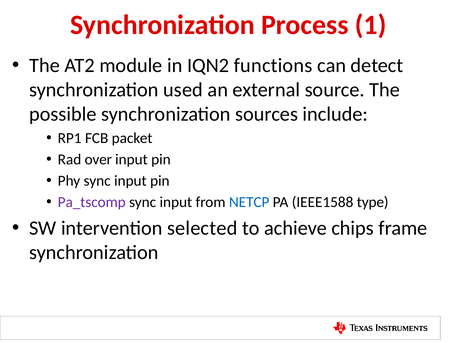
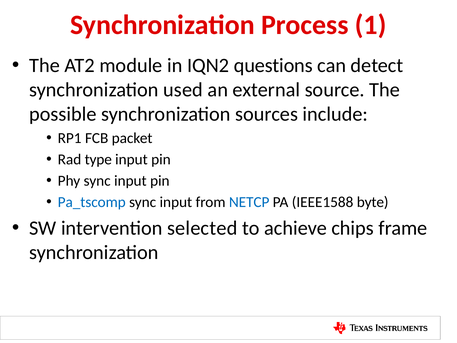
functions: functions -> questions
over: over -> type
Pa_tscomp colour: purple -> blue
type: type -> byte
